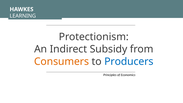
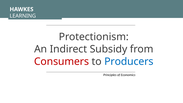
Consumers colour: orange -> red
